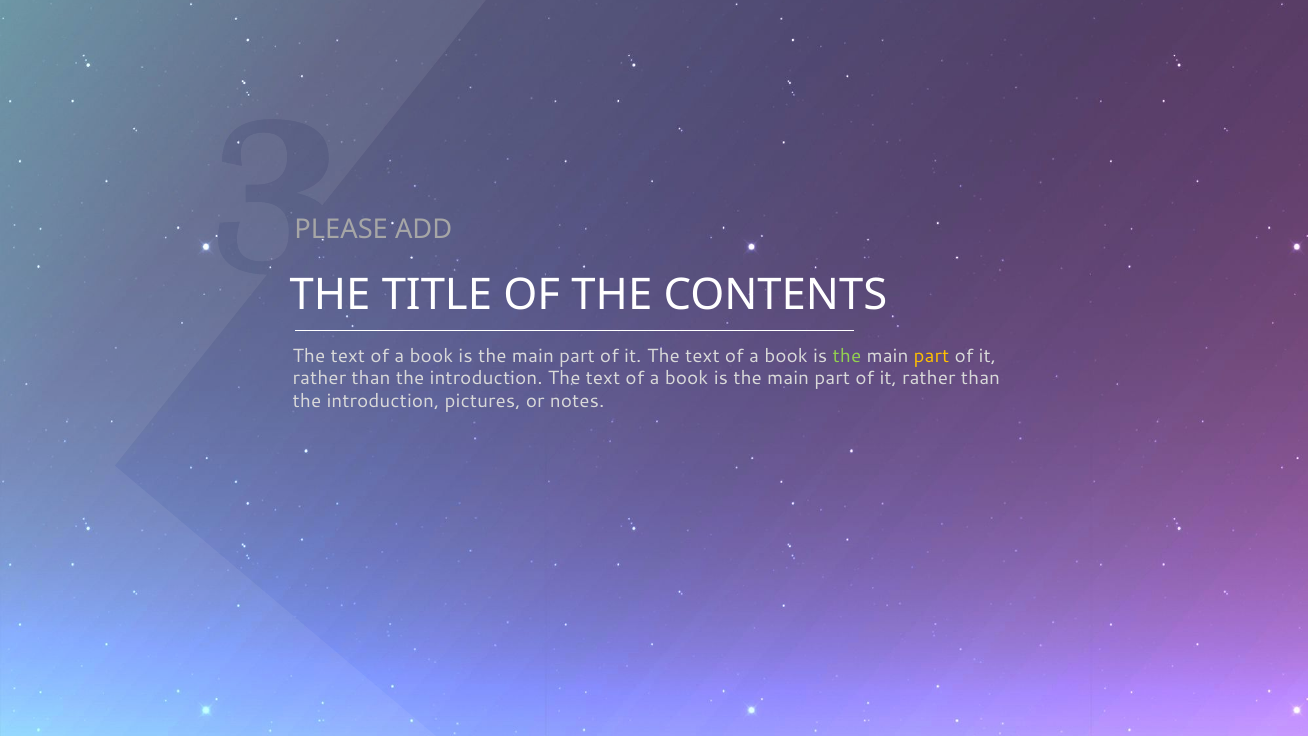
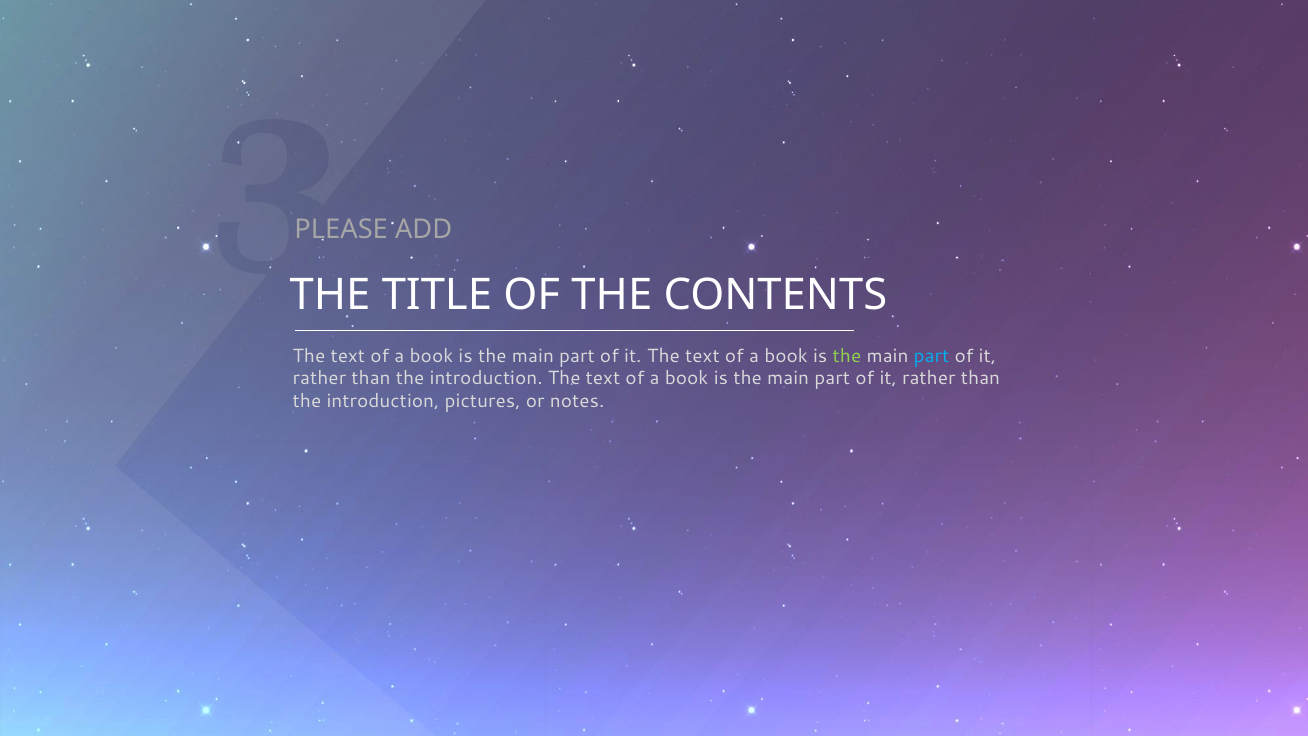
part at (932, 356) colour: yellow -> light blue
